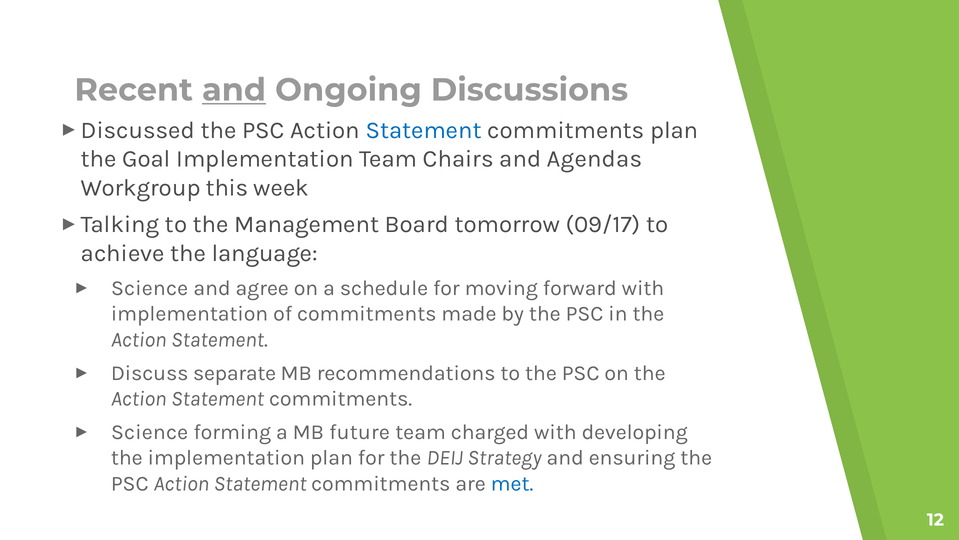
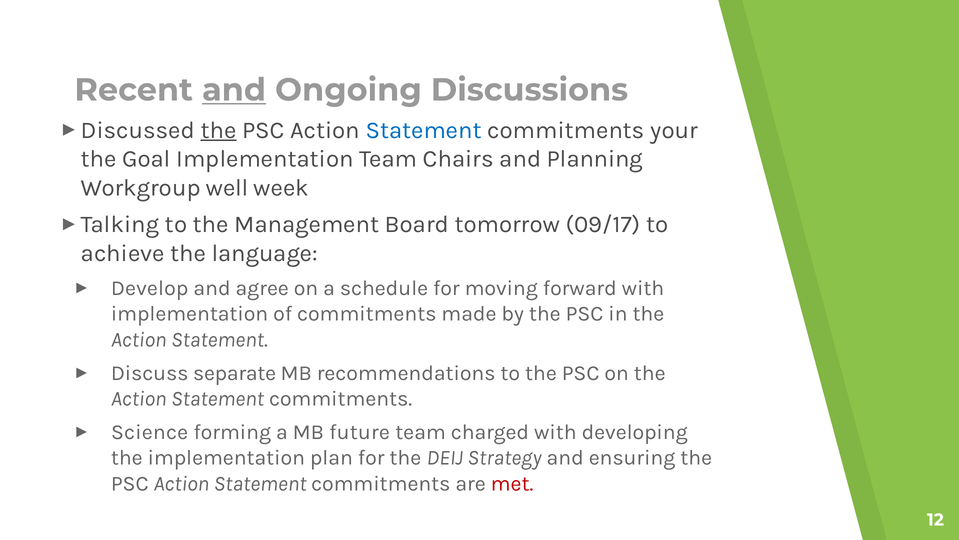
the at (218, 130) underline: none -> present
commitments plan: plan -> your
Agendas: Agendas -> Planning
this: this -> well
Science at (150, 288): Science -> Develop
met colour: blue -> red
